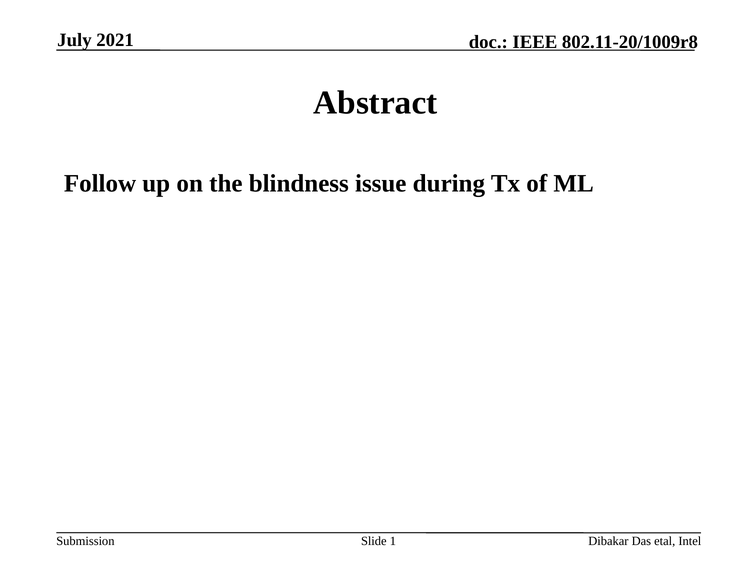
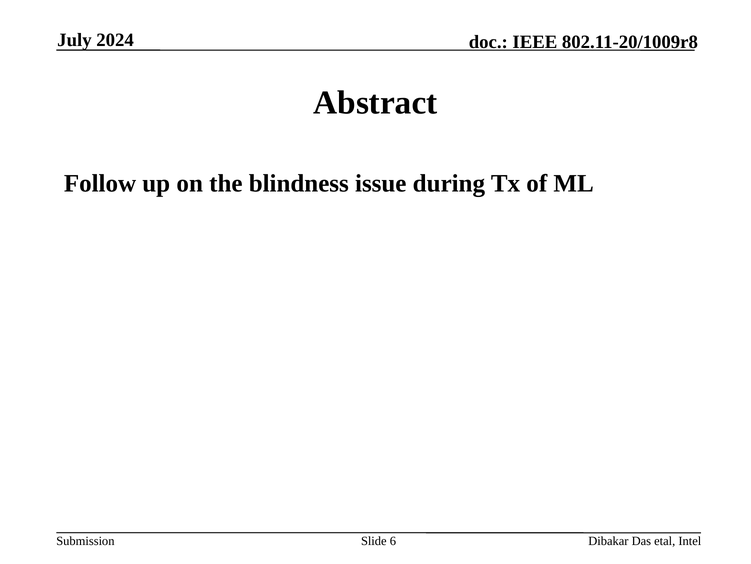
2021: 2021 -> 2024
1: 1 -> 6
